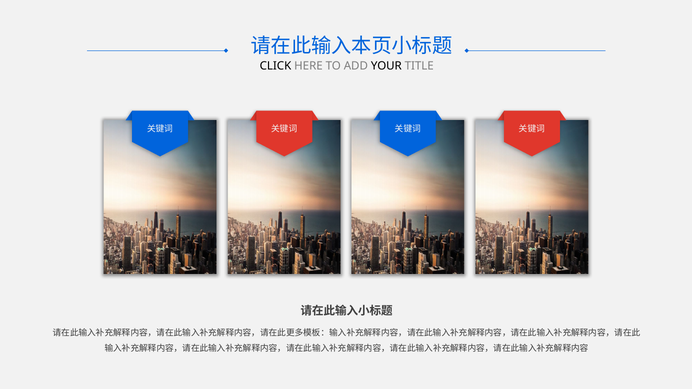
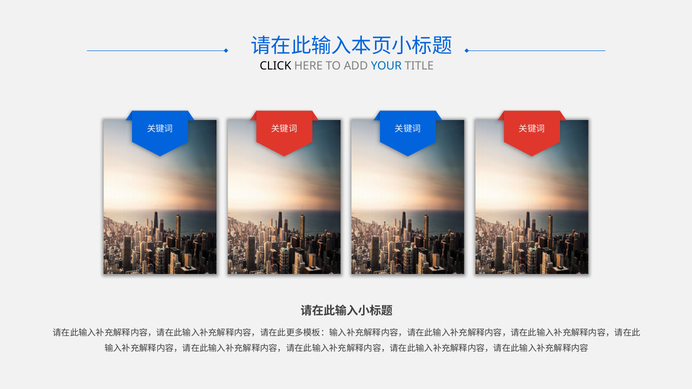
YOUR colour: black -> blue
